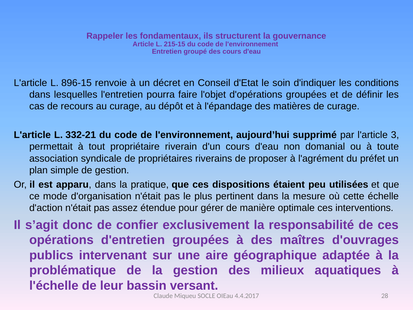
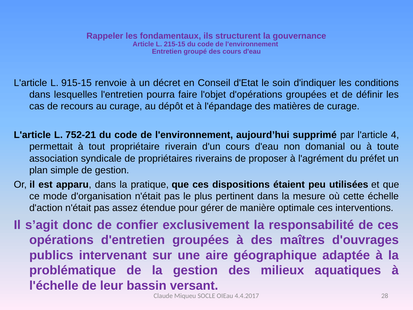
896-15: 896-15 -> 915-15
332-21: 332-21 -> 752-21
3: 3 -> 4
